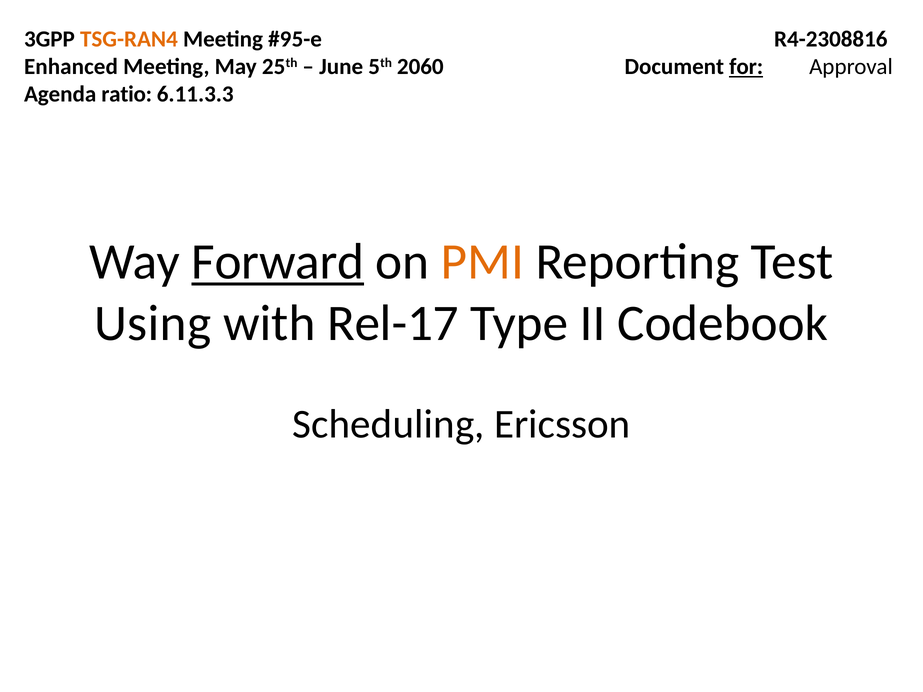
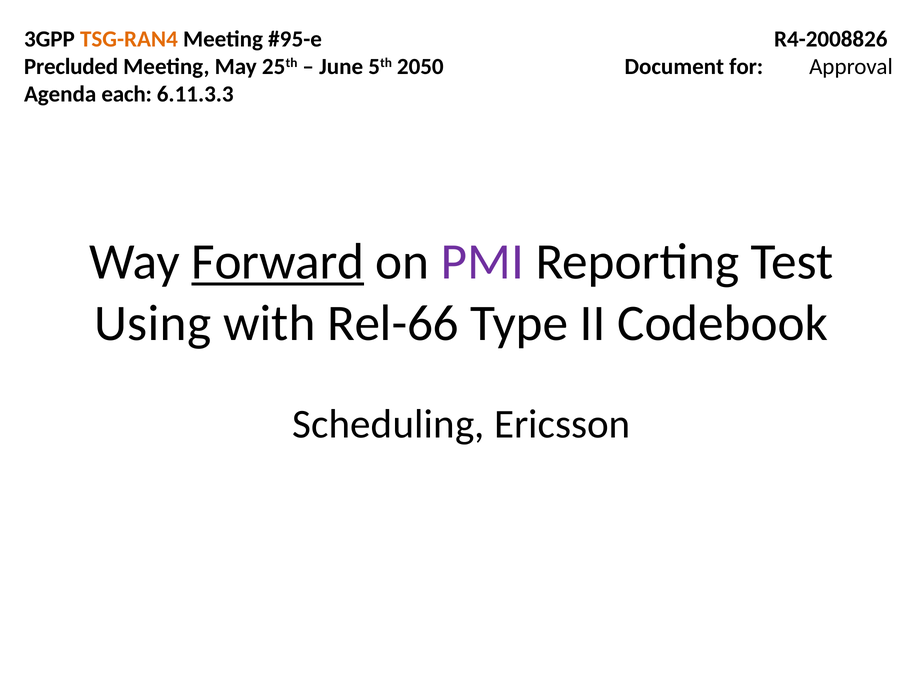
R4-2308816: R4-2308816 -> R4-2008826
Enhanced: Enhanced -> Precluded
2060: 2060 -> 2050
for underline: present -> none
ratio: ratio -> each
PMI colour: orange -> purple
Rel-17: Rel-17 -> Rel-66
